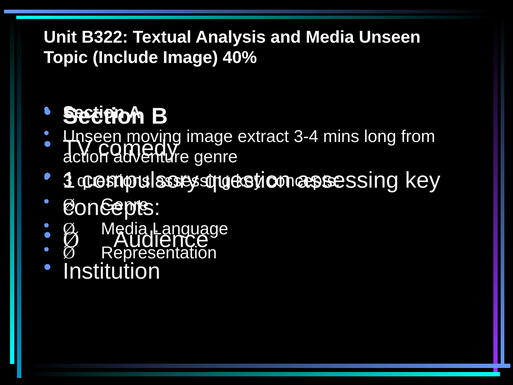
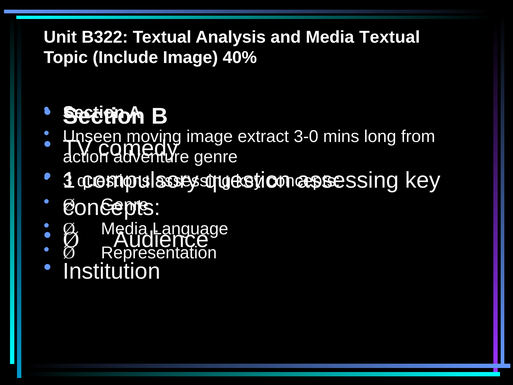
Media Unseen: Unseen -> Textual
3-4: 3-4 -> 3-0
